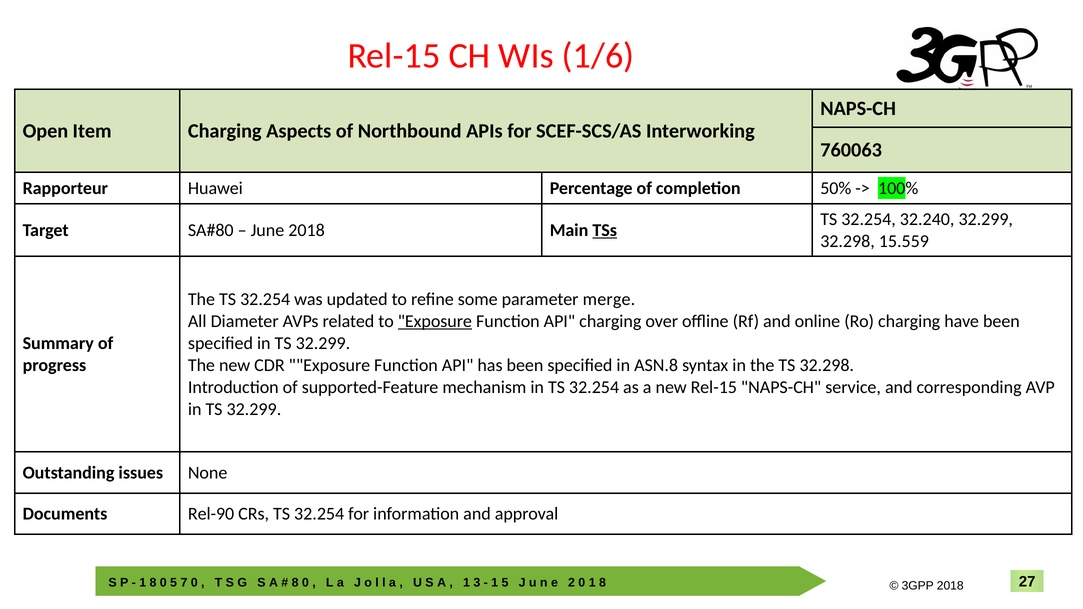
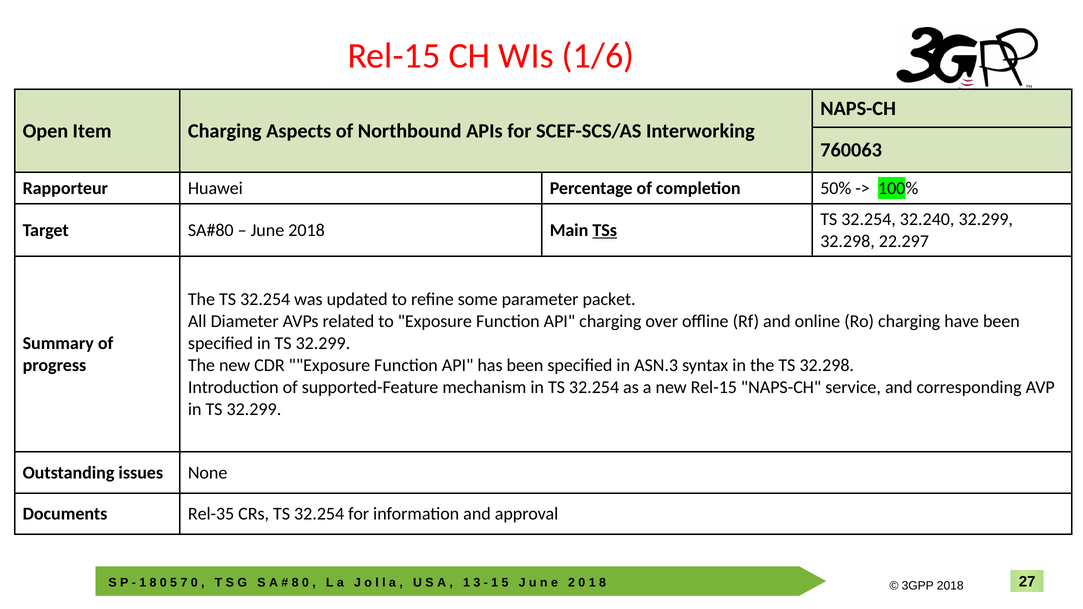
15.559: 15.559 -> 22.297
merge: merge -> packet
Exposure at (435, 321) underline: present -> none
ASN.8: ASN.8 -> ASN.3
Rel-90: Rel-90 -> Rel-35
